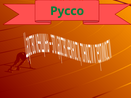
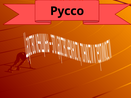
Руссо colour: green -> black
